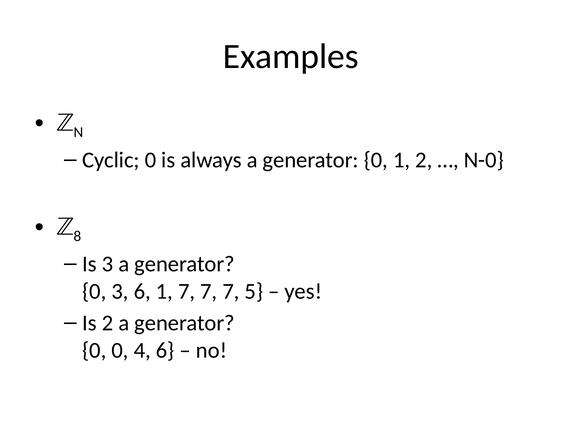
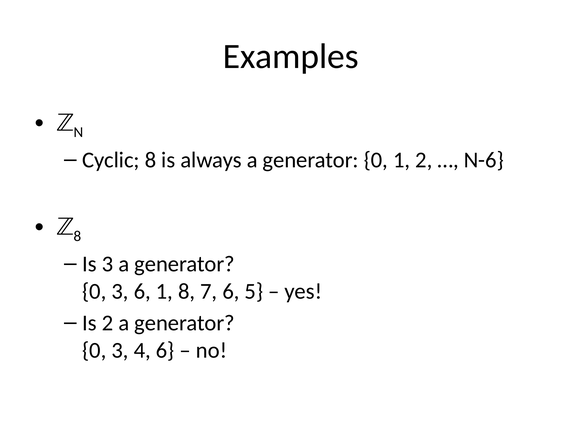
Cyclic 0: 0 -> 8
N-0: N-0 -> N-6
1 7: 7 -> 8
7 at (231, 291): 7 -> 6
0 at (120, 350): 0 -> 3
